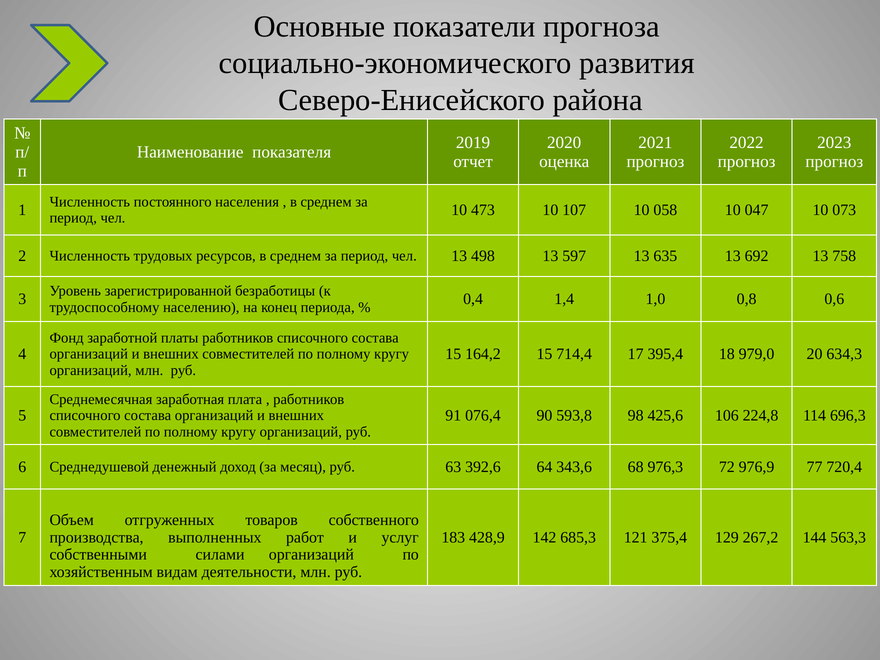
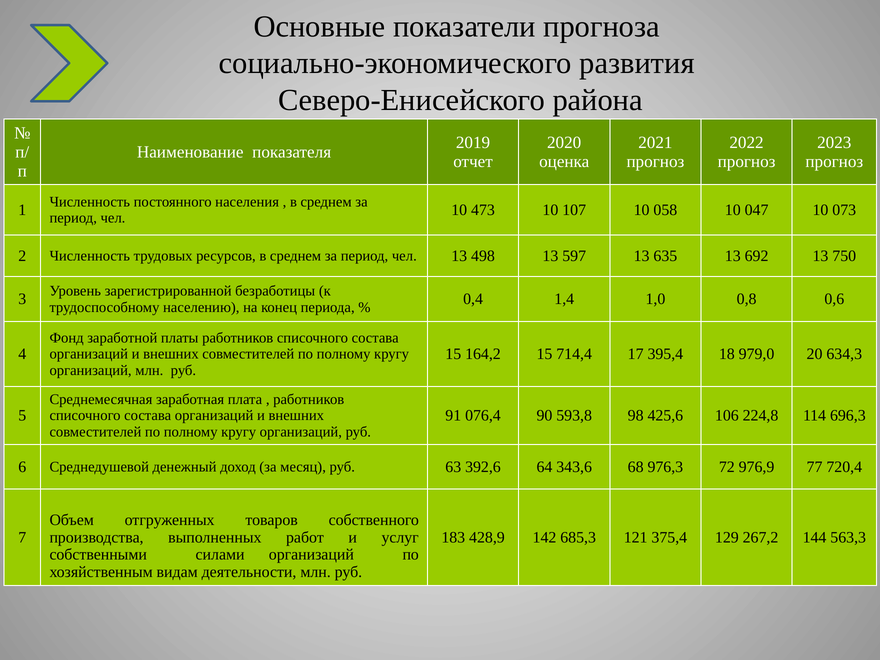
758: 758 -> 750
